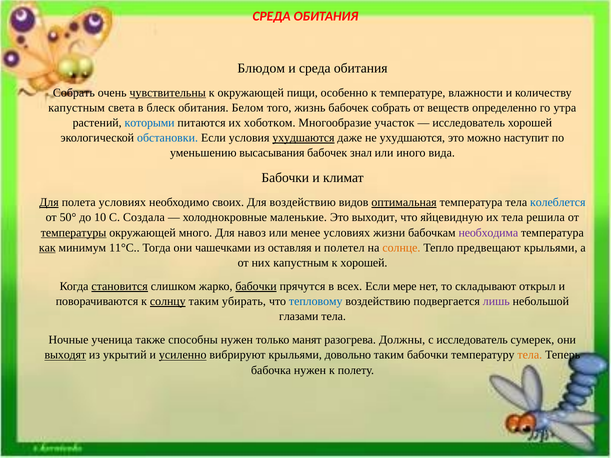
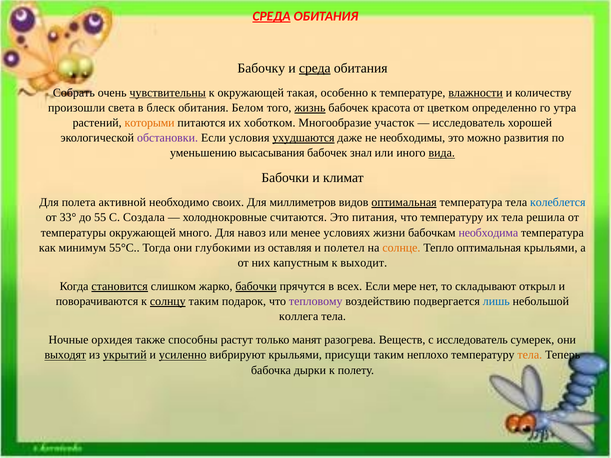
СРЕДА at (272, 16) underline: none -> present
Блюдом: Блюдом -> Бабочку
среда at (315, 68) underline: none -> present
пищи: пищи -> такая
влажности underline: none -> present
капустным at (77, 108): капустным -> произошли
жизнь underline: none -> present
бабочек собрать: собрать -> красота
веществ: веществ -> цветком
которыми colour: blue -> orange
обстановки colour: blue -> purple
не ухудшаются: ухудшаются -> необходимы
наступит: наступит -> развития
вида underline: none -> present
Для at (49, 203) underline: present -> none
полета условиях: условиях -> активной
Для воздействию: воздействию -> миллиметров
50°: 50° -> 33°
10: 10 -> 55
маленькие: маленькие -> считаются
выходит: выходит -> питания
что яйцевидную: яйцевидную -> температуру
температуры underline: present -> none
как underline: present -> none
11°С: 11°С -> 55°С
чашечками: чашечками -> глубокими
Тепло предвещают: предвещают -> оптимальная
к хорошей: хорошей -> выходит
убирать: убирать -> подарок
тепловому colour: blue -> purple
лишь colour: purple -> blue
глазами: глазами -> коллега
ученица: ученица -> орхидея
способны нужен: нужен -> растут
Должны: Должны -> Веществ
укрытий underline: none -> present
довольно: довольно -> присущи
таким бабочки: бабочки -> неплохо
бабочка нужен: нужен -> дырки
